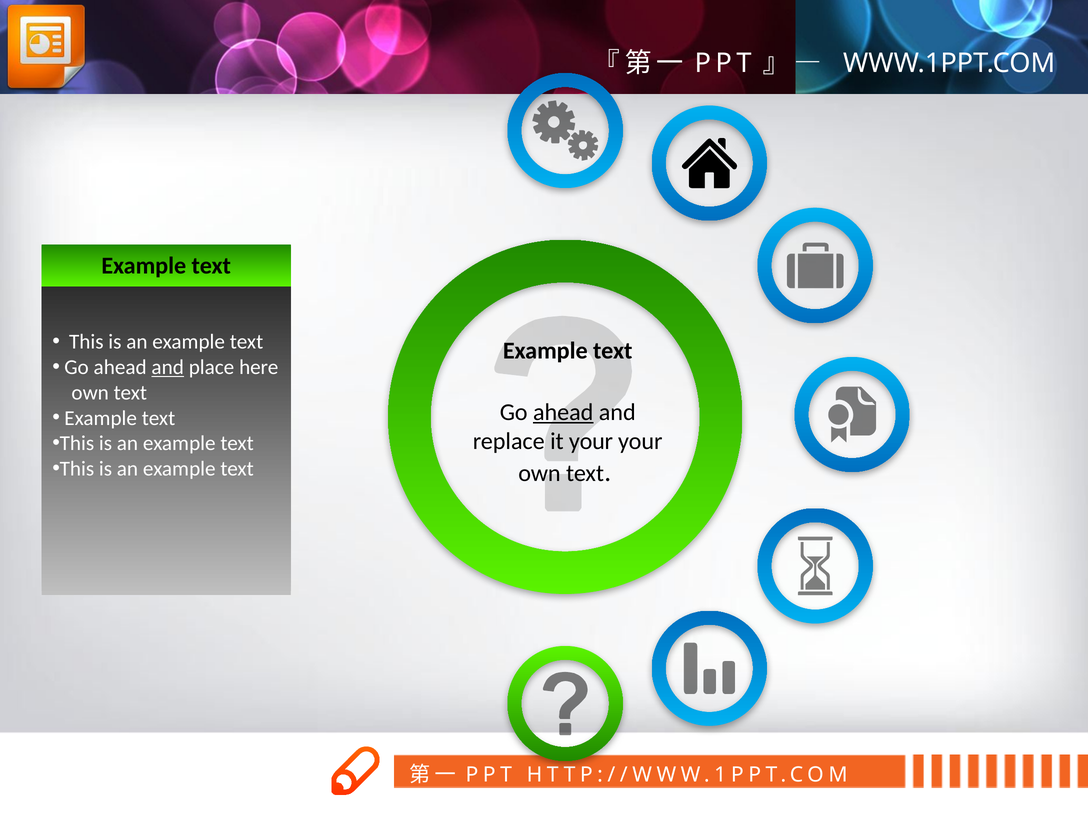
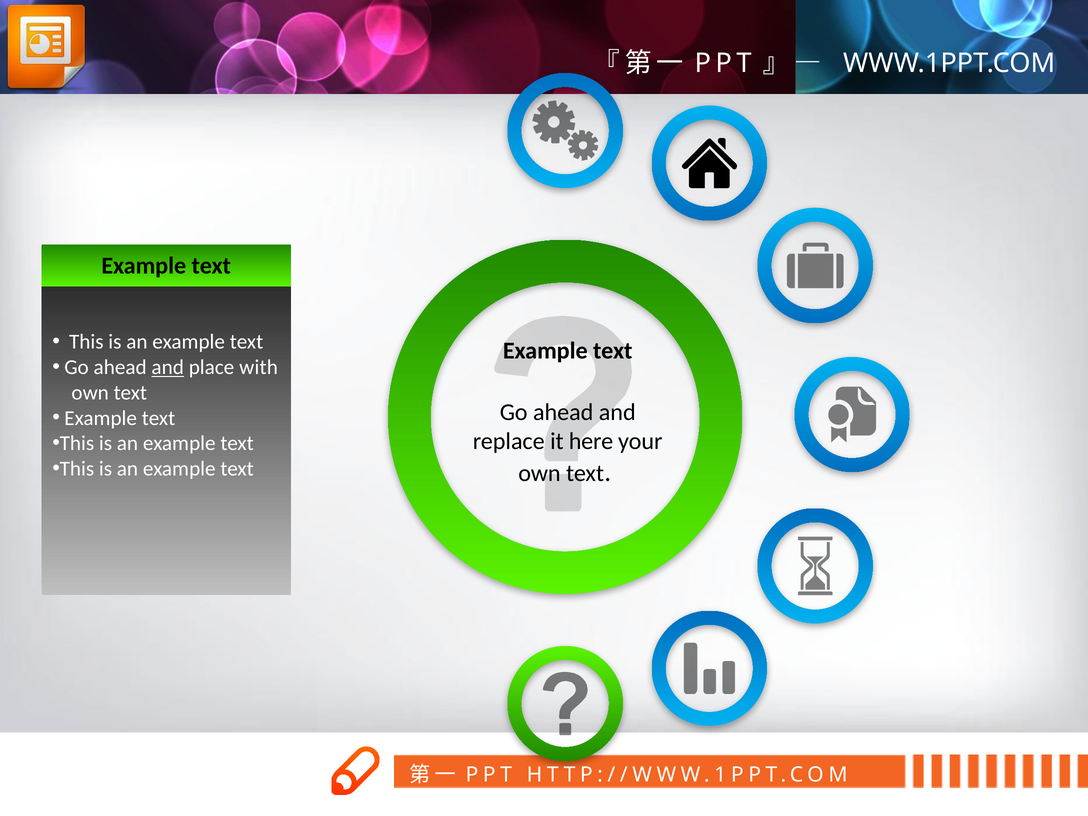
here: here -> with
ahead at (563, 412) underline: present -> none
it your: your -> here
